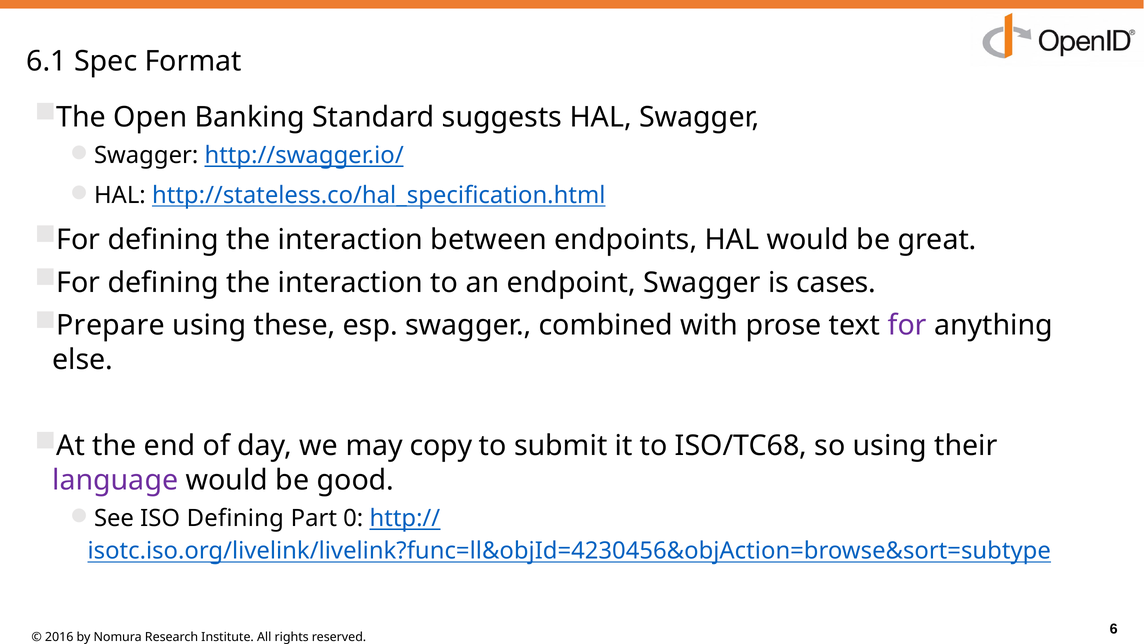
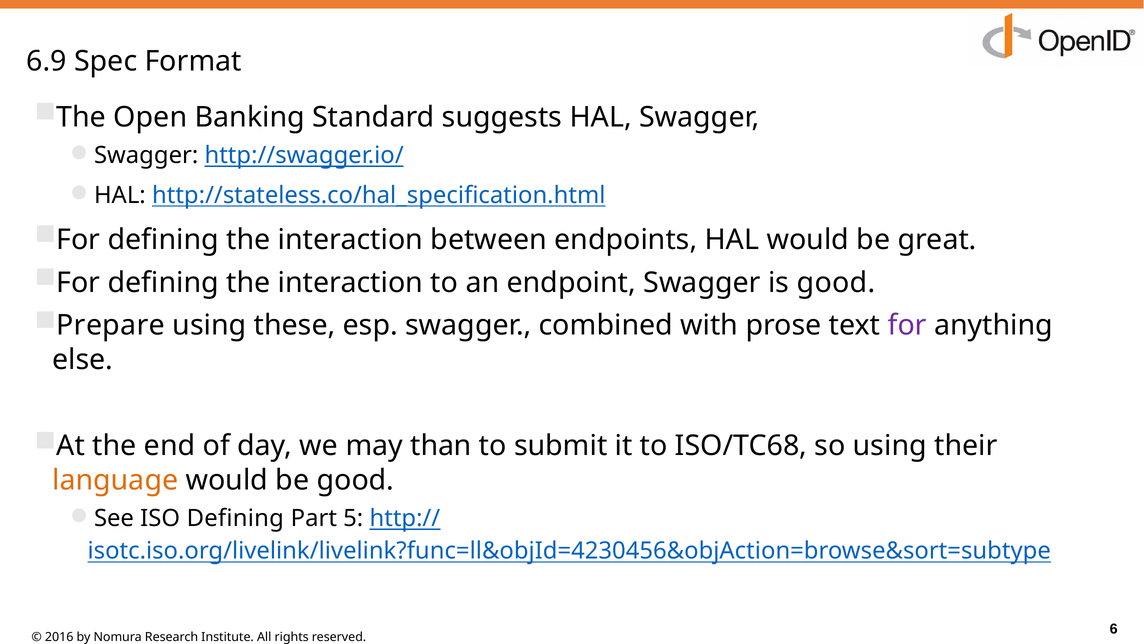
6.1: 6.1 -> 6.9
is cases: cases -> good
copy: copy -> than
language colour: purple -> orange
0: 0 -> 5
